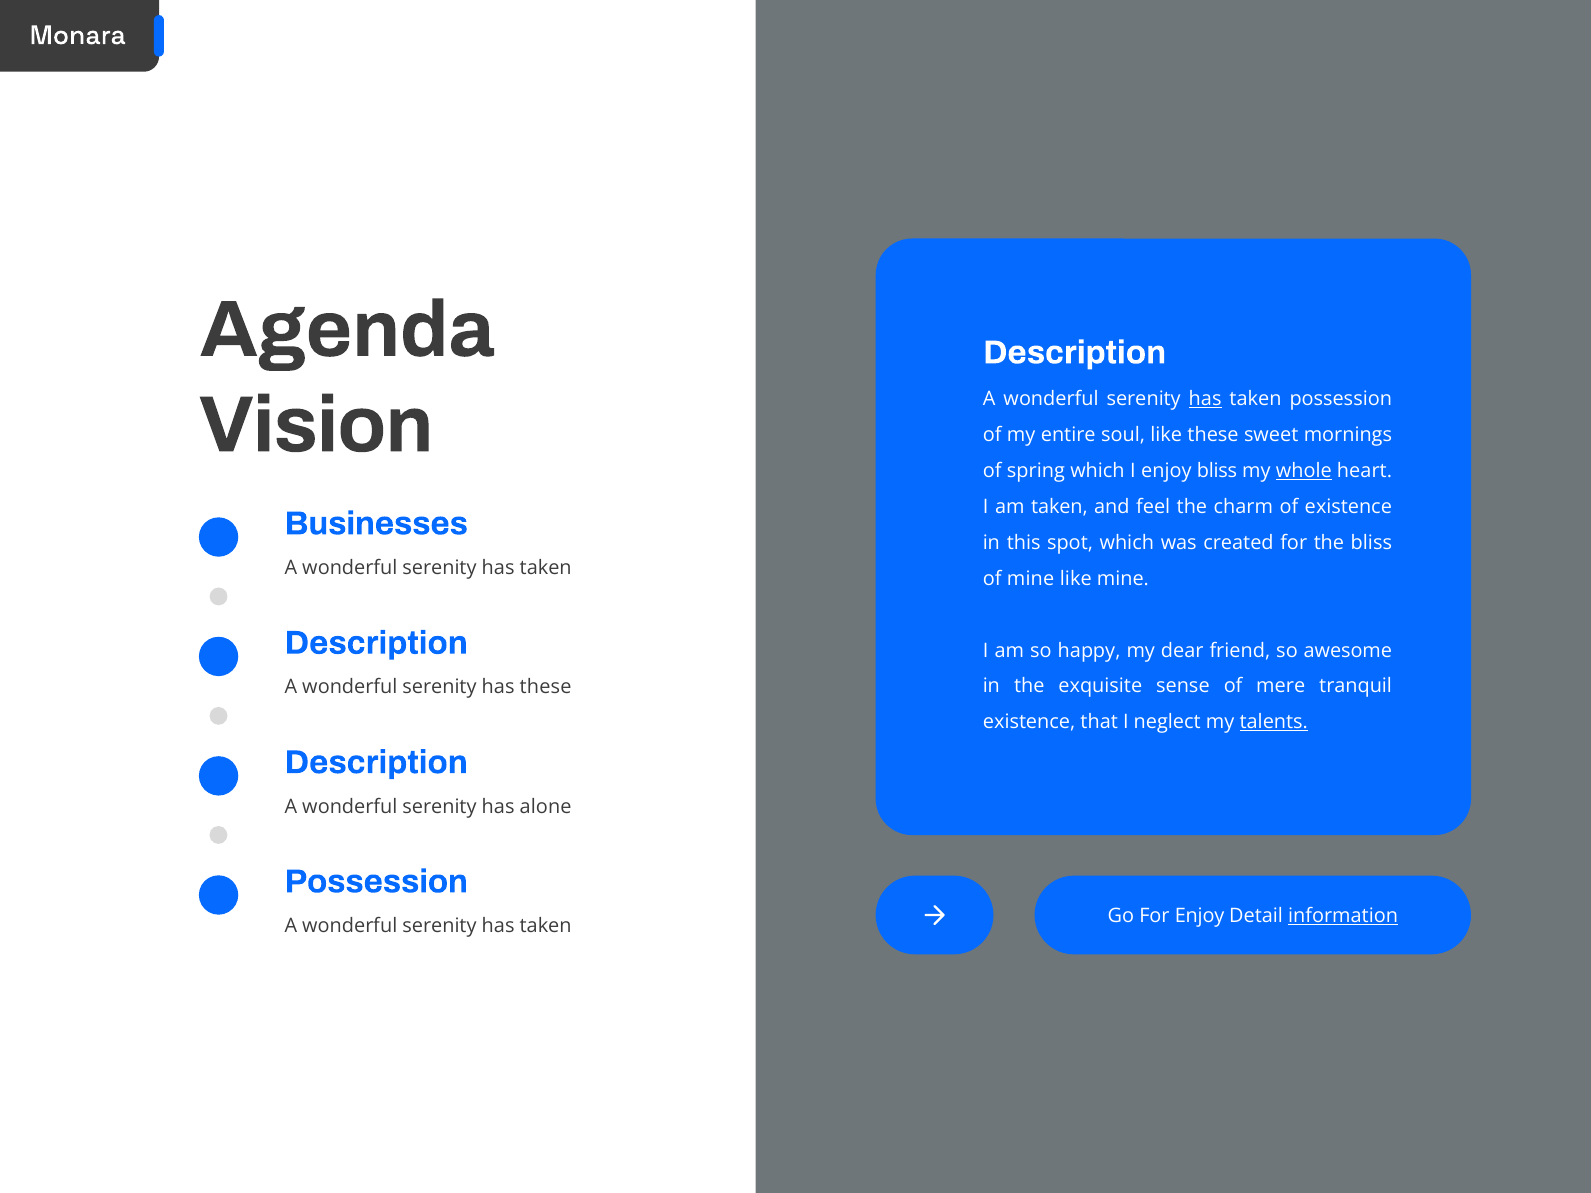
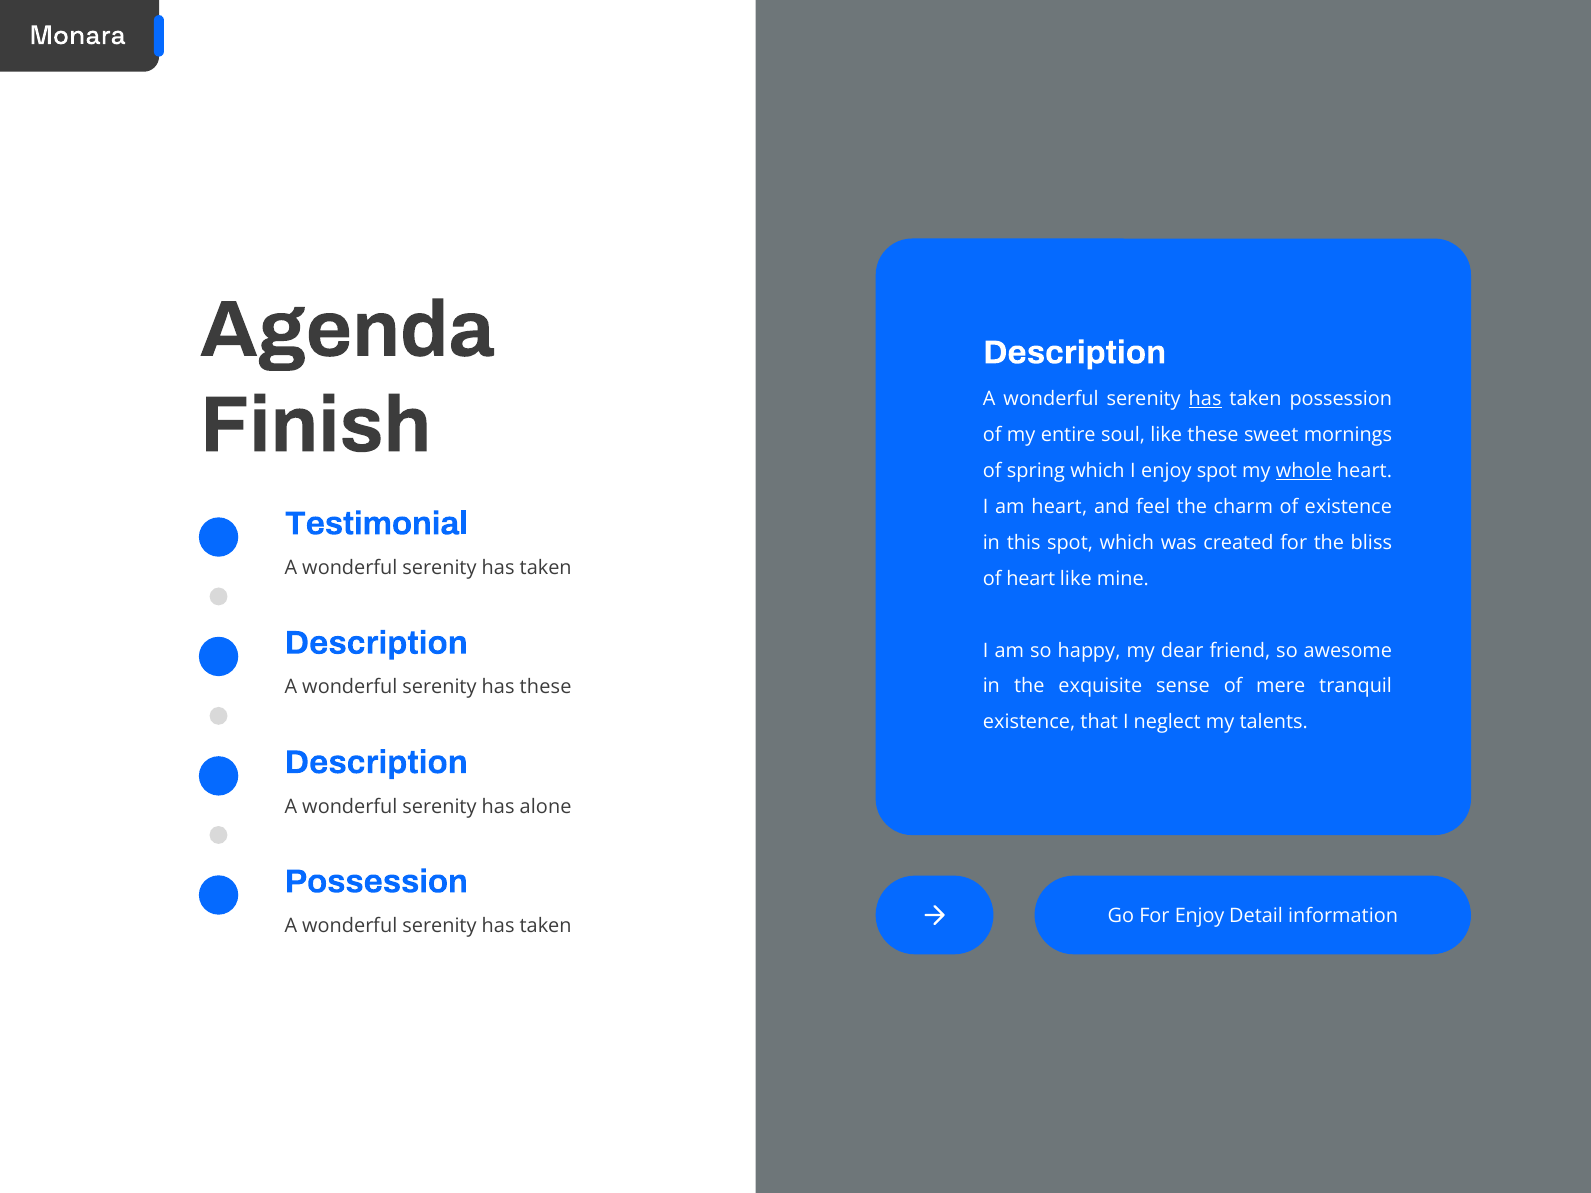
Vision: Vision -> Finish
enjoy bliss: bliss -> spot
am taken: taken -> heart
Businesses: Businesses -> Testimonial
of mine: mine -> heart
talents underline: present -> none
information underline: present -> none
